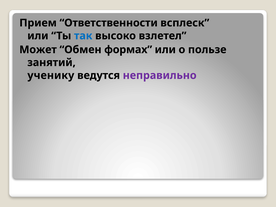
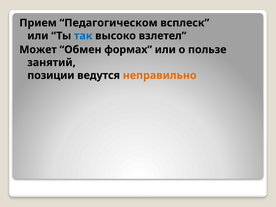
Ответственности: Ответственности -> Педагогическом
ученику: ученику -> позиции
неправильно colour: purple -> orange
